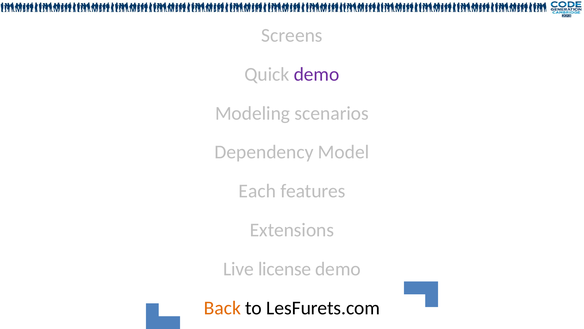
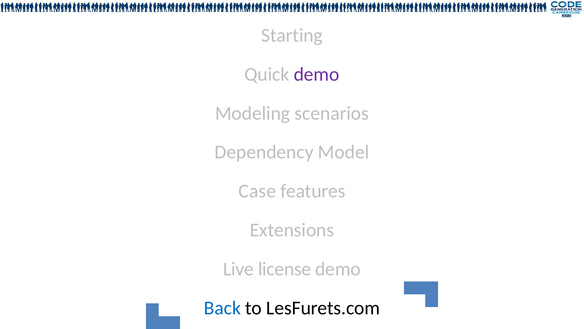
Screens: Screens -> Starting
Each: Each -> Case
Back colour: orange -> blue
